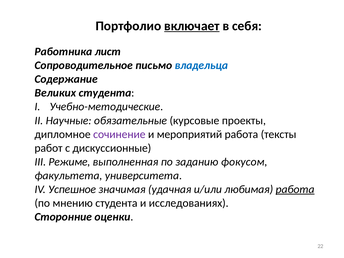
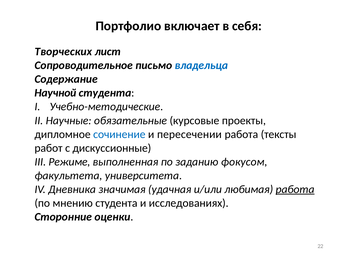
включает underline: present -> none
Работника: Работника -> Творческих
Великих: Великих -> Научной
сочинение colour: purple -> blue
мероприятий: мероприятий -> пересечении
Успешное: Успешное -> Дневника
